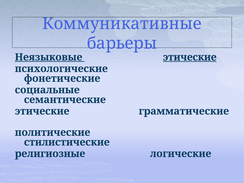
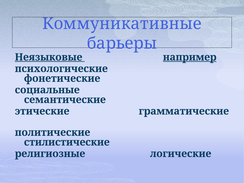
Неязыковые этические: этические -> например
